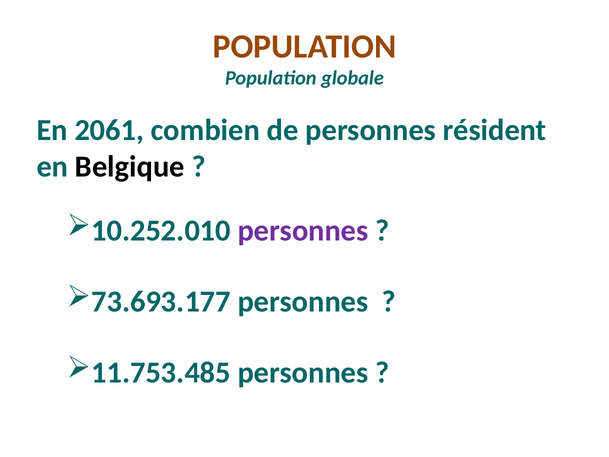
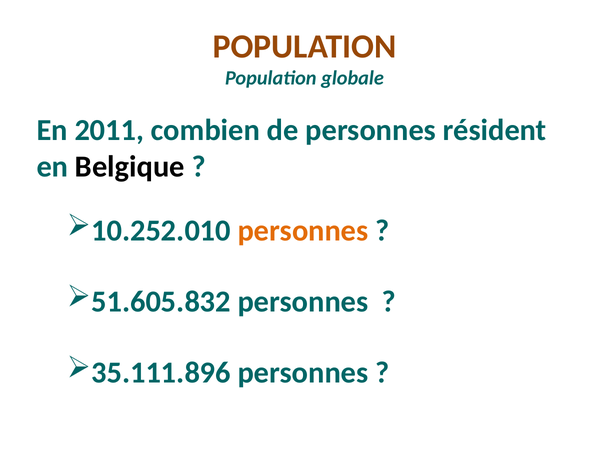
2061: 2061 -> 2011
personnes at (303, 231) colour: purple -> orange
73.693.177: 73.693.177 -> 51.605.832
11.753.485: 11.753.485 -> 35.111.896
